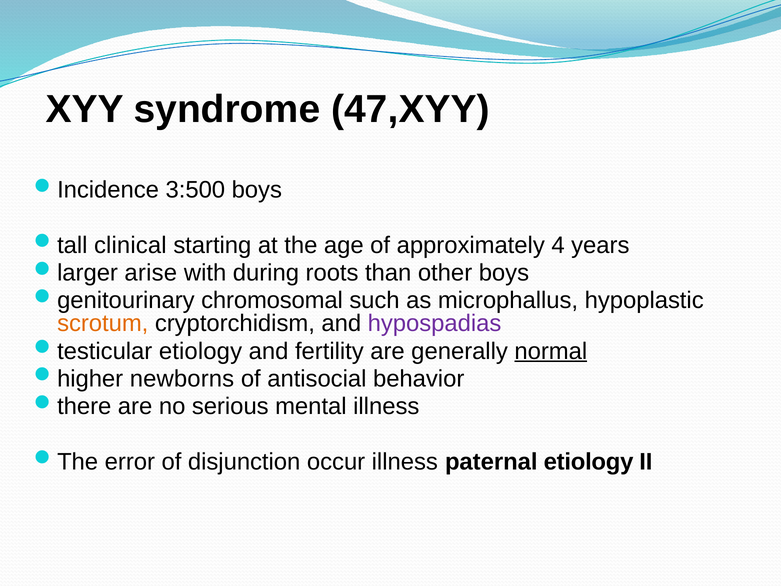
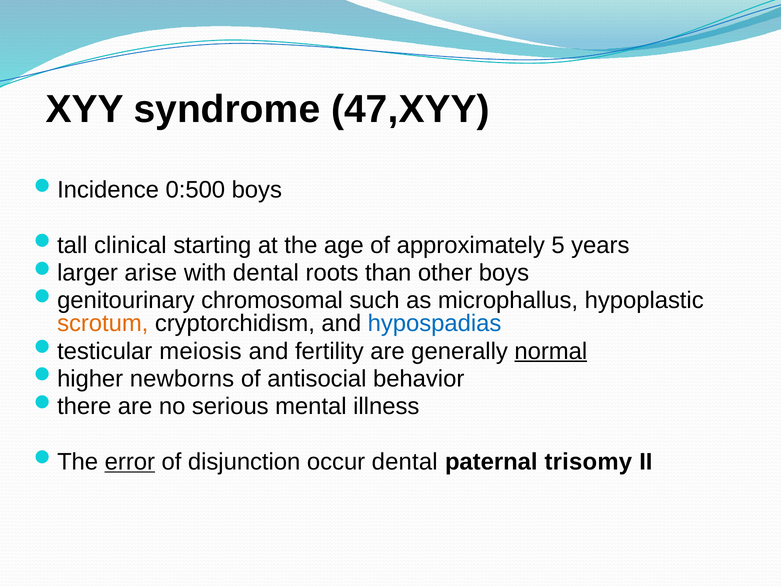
3:500: 3:500 -> 0:500
4: 4 -> 5
with during: during -> dental
hypospadias colour: purple -> blue
etiology at (200, 351): etiology -> meiosis
error underline: none -> present
occur illness: illness -> dental
paternal etiology: etiology -> trisomy
